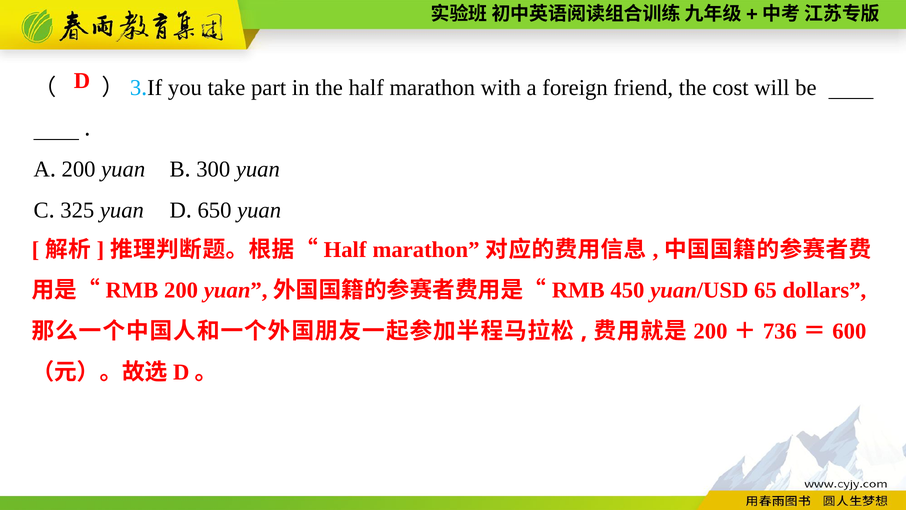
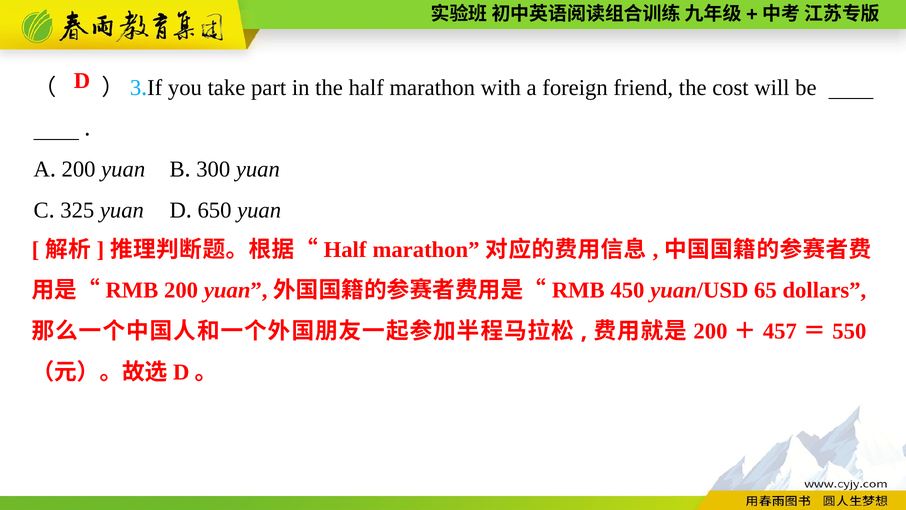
736: 736 -> 457
600: 600 -> 550
